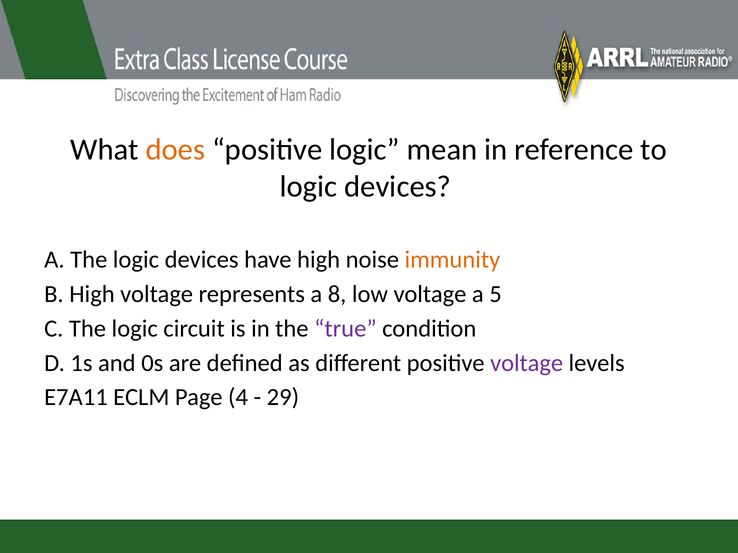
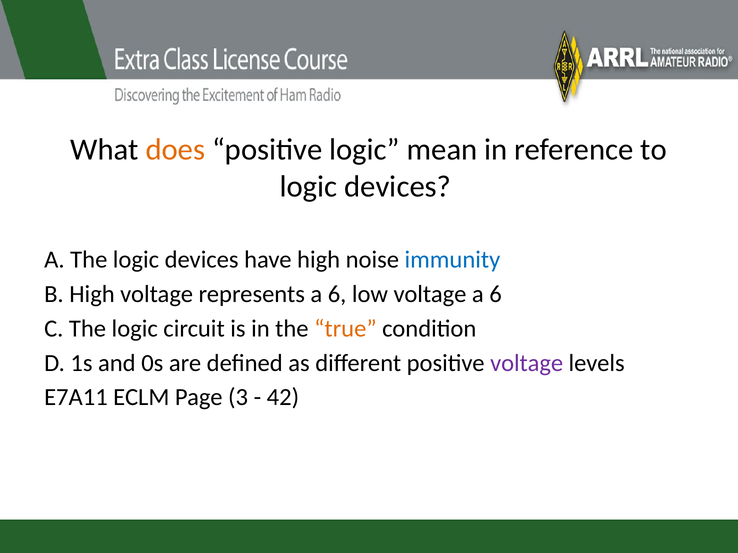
immunity colour: orange -> blue
represents a 8: 8 -> 6
voltage a 5: 5 -> 6
true colour: purple -> orange
4: 4 -> 3
29: 29 -> 42
